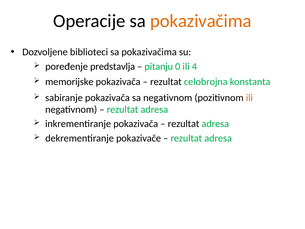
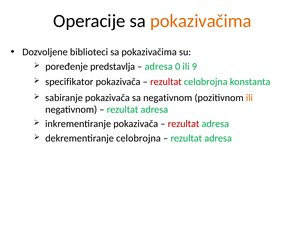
pitanju at (159, 67): pitanju -> adresa
4: 4 -> 9
memorijske: memorijske -> specifikator
rezultat at (166, 82) colour: black -> red
rezultat at (184, 124) colour: black -> red
dekrementiranje pokazivače: pokazivače -> celobrojna
